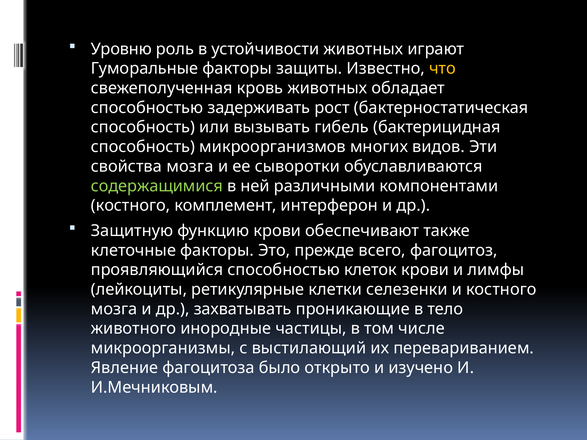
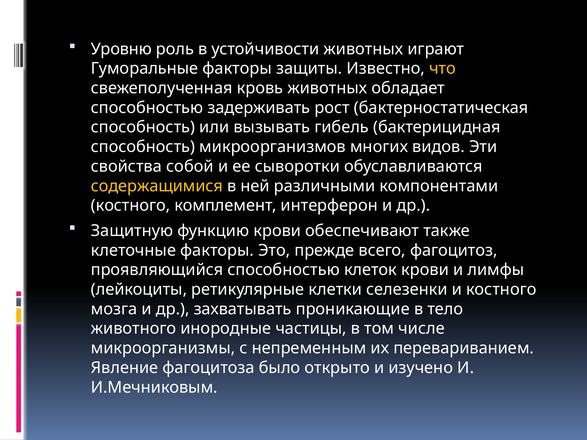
свойства мозга: мозга -> собой
содержащимися colour: light green -> yellow
выстилающий: выстилающий -> непременным
